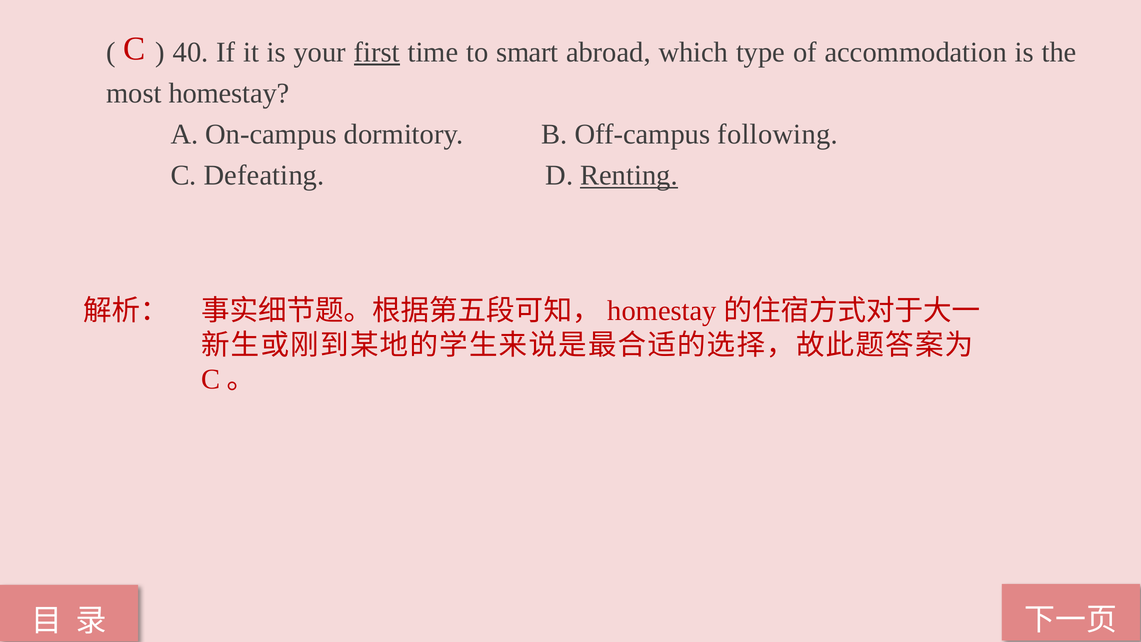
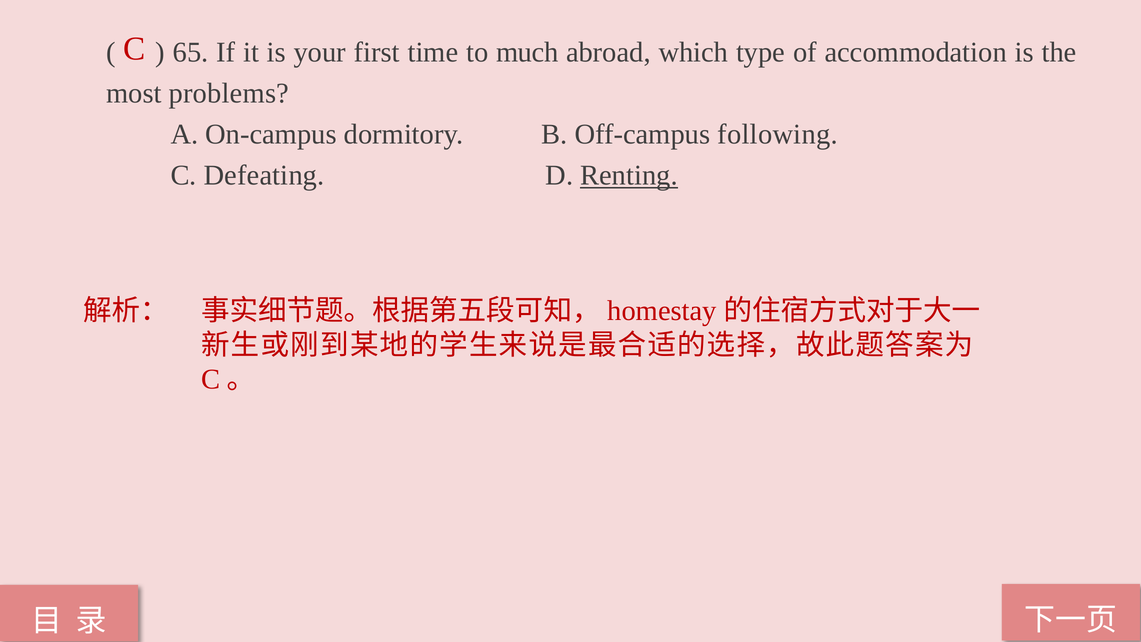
40: 40 -> 65
first underline: present -> none
smart: smart -> much
homestay: homestay -> problems
